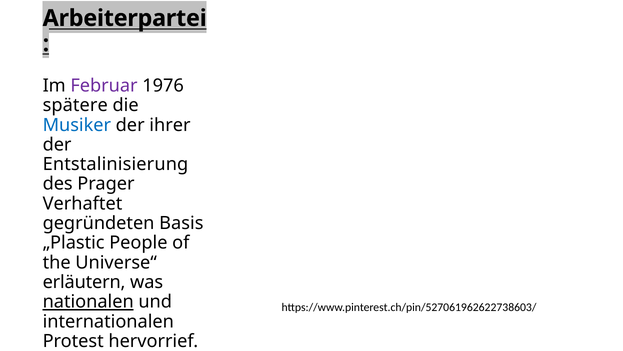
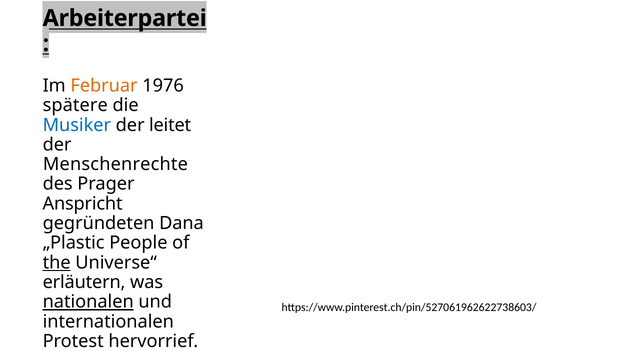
Februar colour: purple -> orange
ihrer: ihrer -> leitet
Entstalinisierung: Entstalinisierung -> Menschenrechte
Verhaftet: Verhaftet -> Anspricht
Basis: Basis -> Dana
the underline: none -> present
